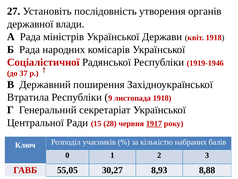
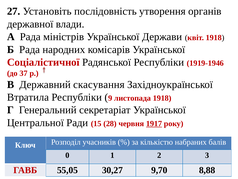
поширення: поширення -> скасування
8,93: 8,93 -> 9,70
